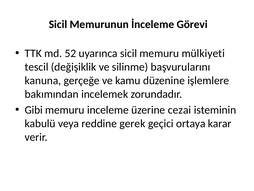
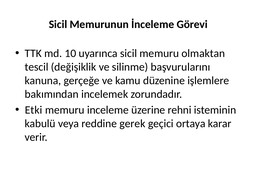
52: 52 -> 10
mülkiyeti: mülkiyeti -> olmaktan
Gibi: Gibi -> Etki
cezai: cezai -> rehni
